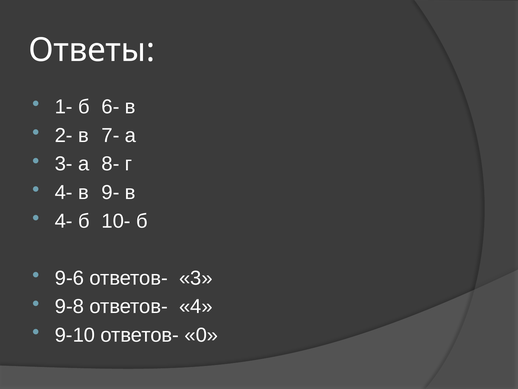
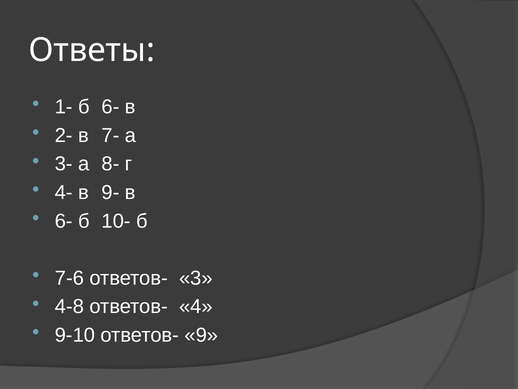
4- at (64, 221): 4- -> 6-
9-6: 9-6 -> 7-6
9-8: 9-8 -> 4-8
0: 0 -> 9
